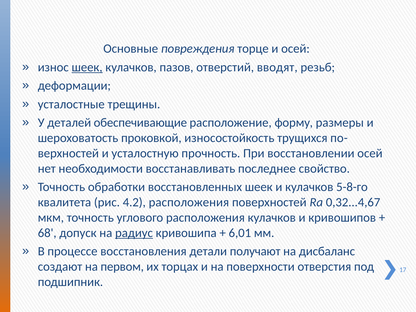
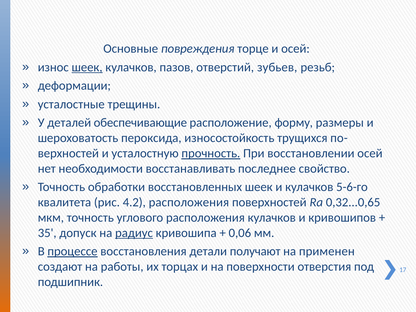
вводят: вводят -> зубьев
проковкой: проковкой -> пероксида
прочность underline: none -> present
5-8-го: 5-8-го -> 5-6-го
0,32...4,67: 0,32...4,67 -> 0,32...0,65
68: 68 -> 35
6,01: 6,01 -> 0,06
процессе underline: none -> present
дисбаланс: дисбаланс -> применен
первом: первом -> работы
